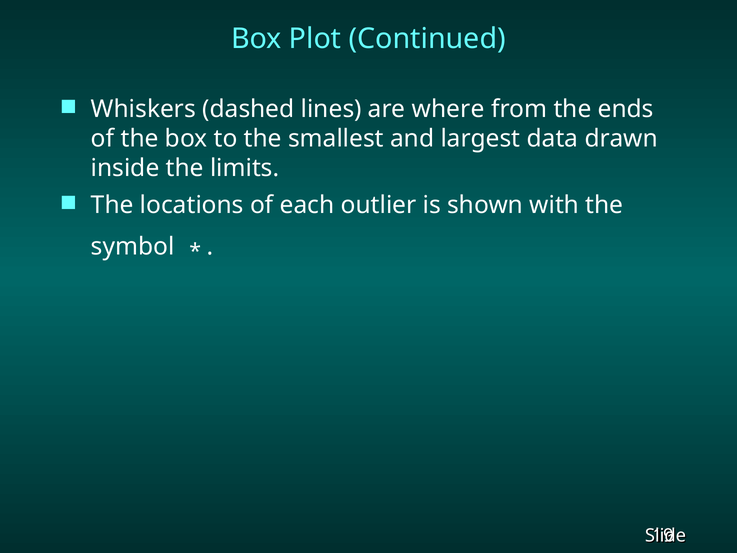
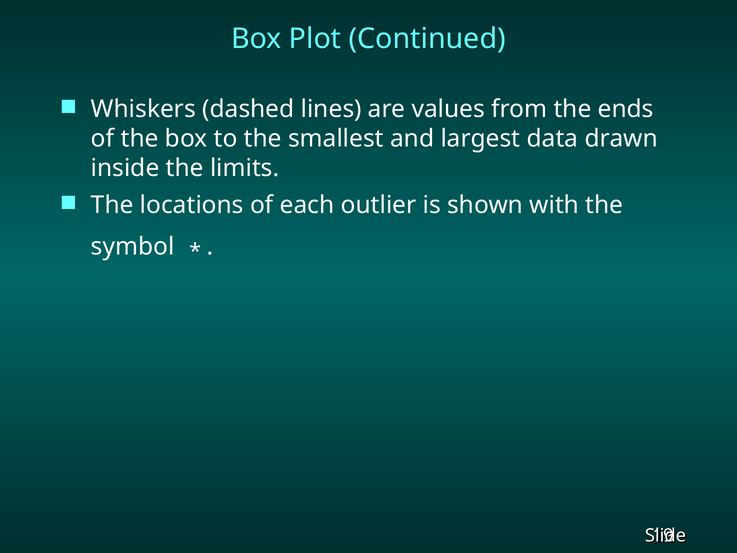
where: where -> values
